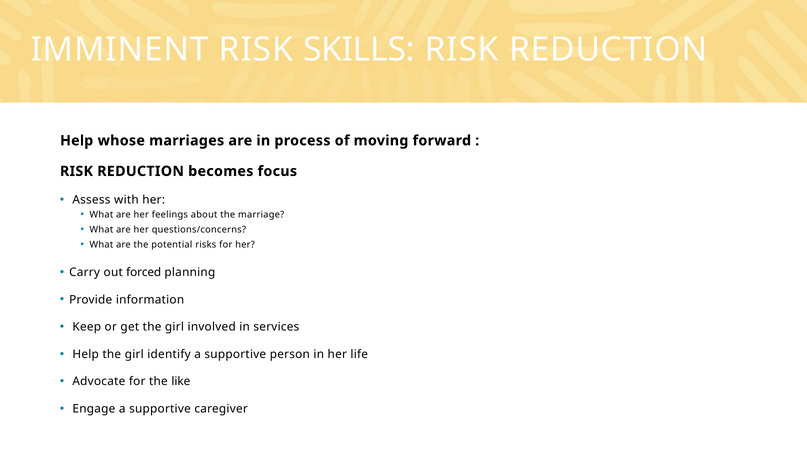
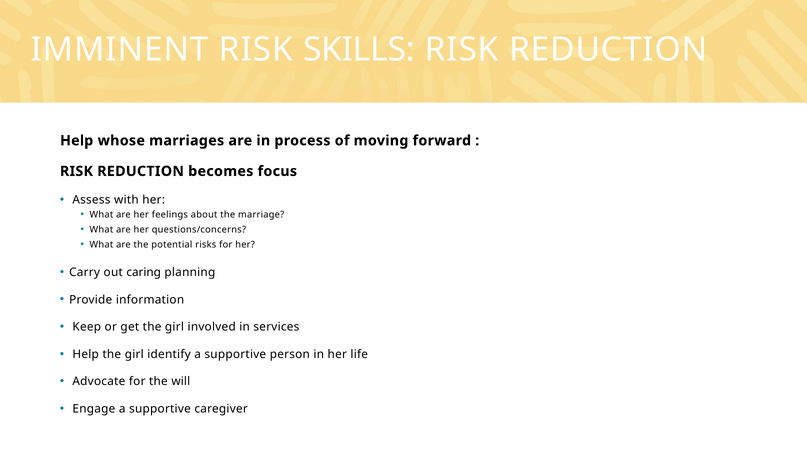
forced: forced -> caring
like: like -> will
